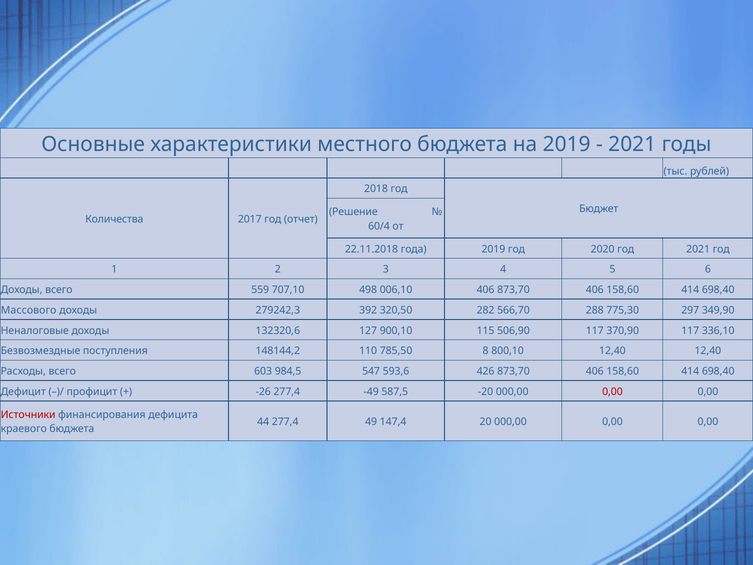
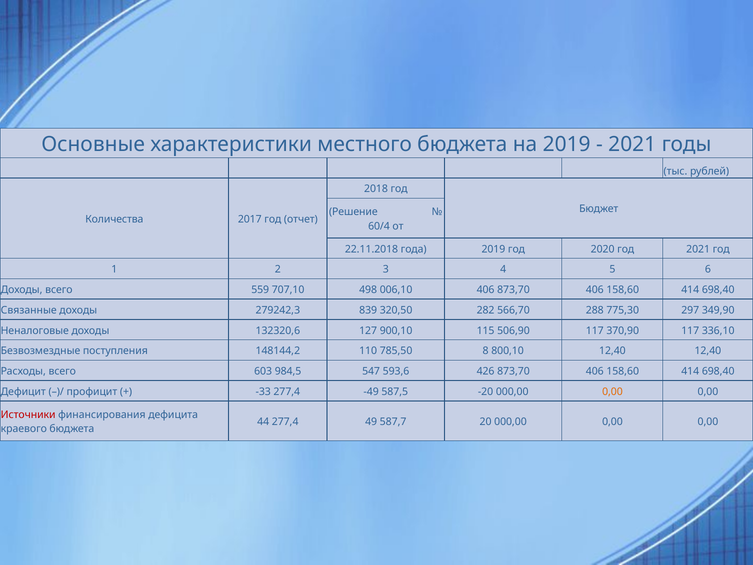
Массового: Массового -> Связанные
392: 392 -> 839
-26: -26 -> -33
0,00 at (612, 392) colour: red -> orange
147,4: 147,4 -> 587,7
